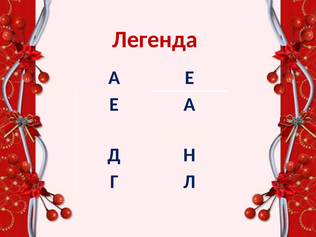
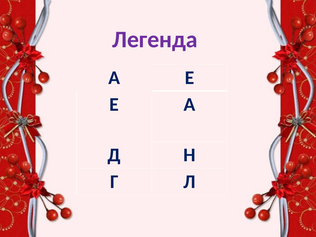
Легенда colour: red -> purple
